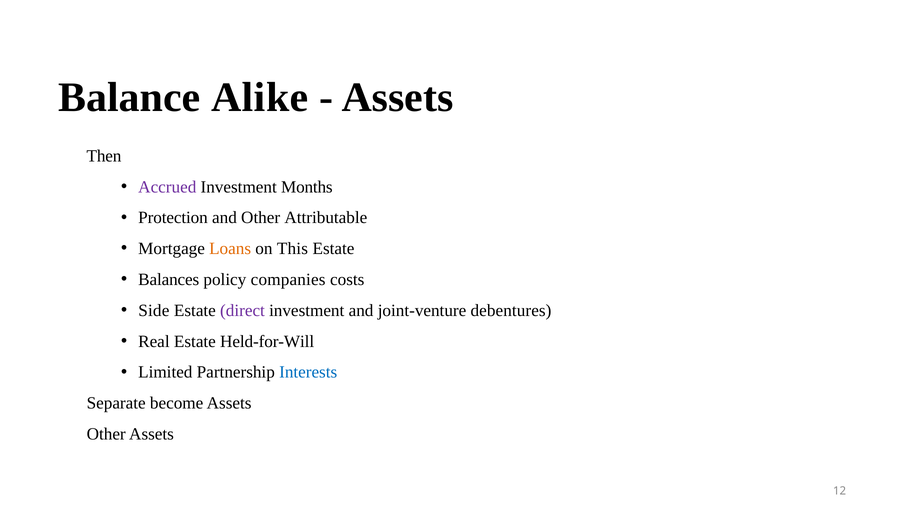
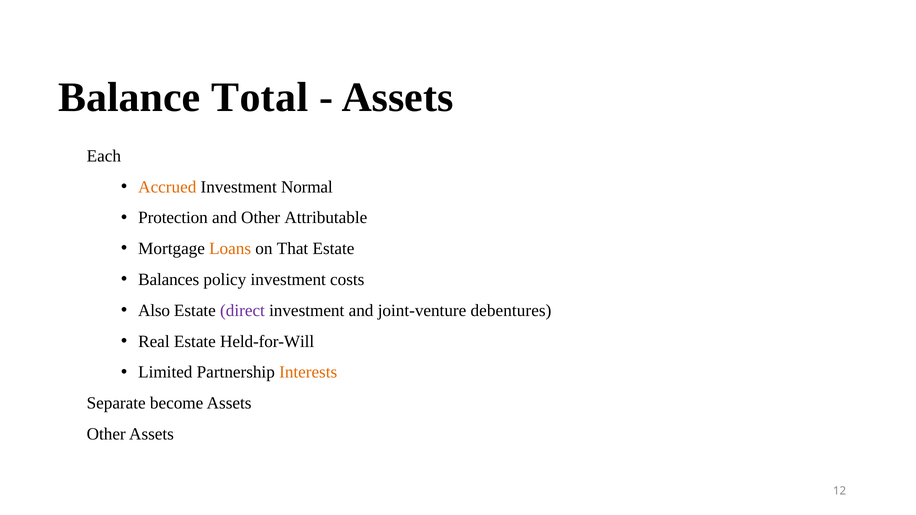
Alike: Alike -> Total
Then: Then -> Each
Accrued colour: purple -> orange
Months: Months -> Normal
This: This -> That
policy companies: companies -> investment
Side: Side -> Also
Interests colour: blue -> orange
